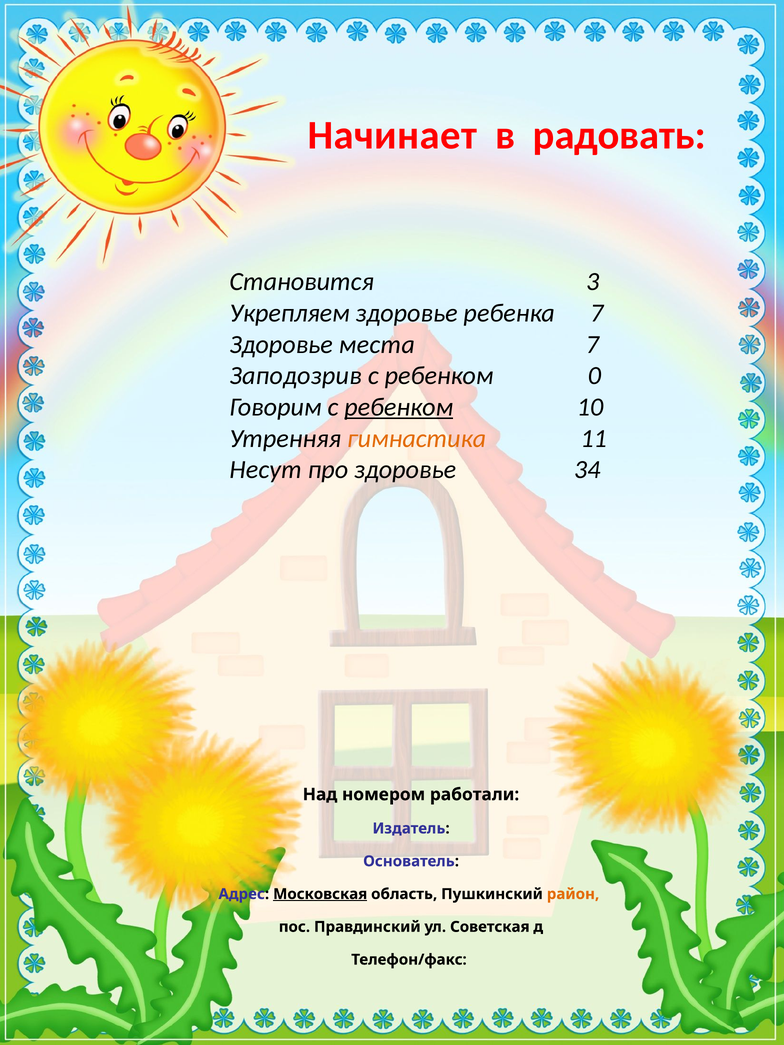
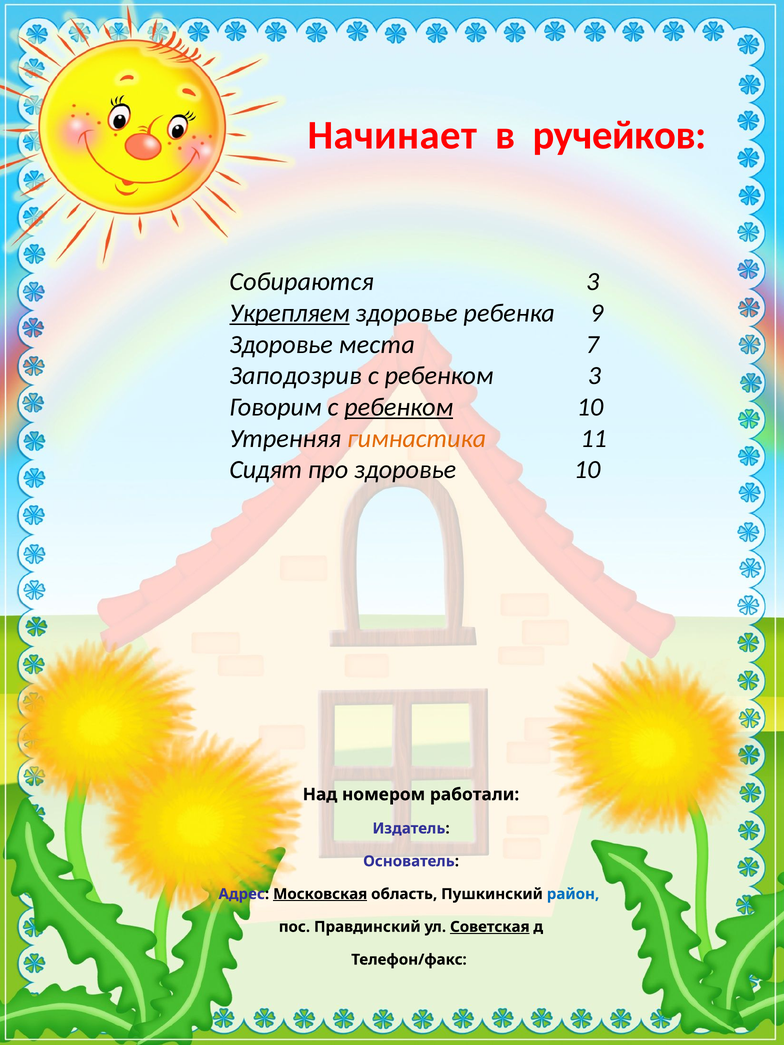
радовать: радовать -> ручейков
Становится: Становится -> Собираются
Укрепляем underline: none -> present
ребенка 7: 7 -> 9
ребенком 0: 0 -> 3
Несут: Несут -> Сидят
здоровье 34: 34 -> 10
район colour: orange -> blue
Советская underline: none -> present
